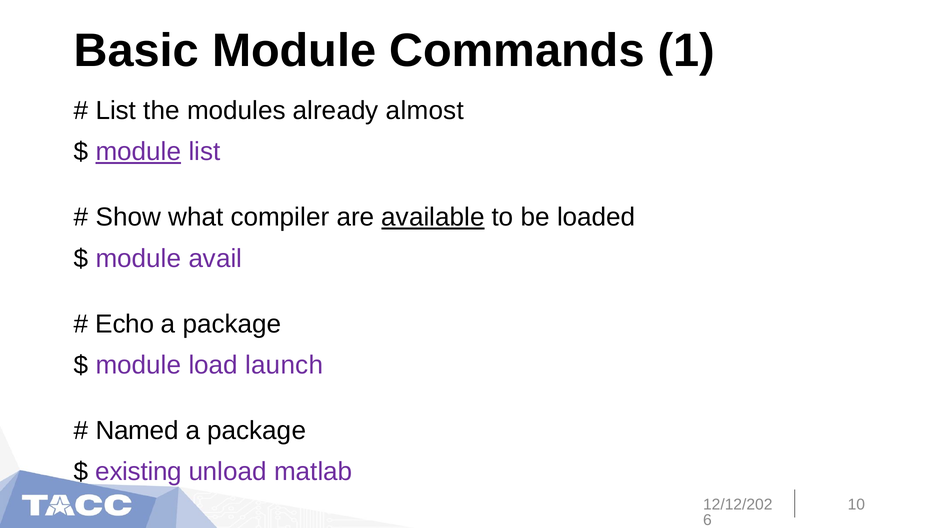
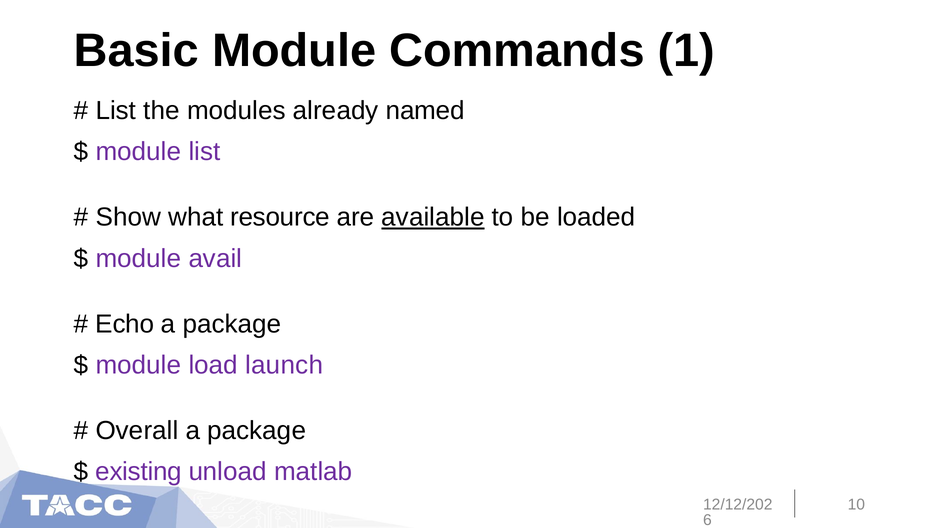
almost: almost -> named
module at (138, 152) underline: present -> none
compiler: compiler -> resource
Named: Named -> Overall
